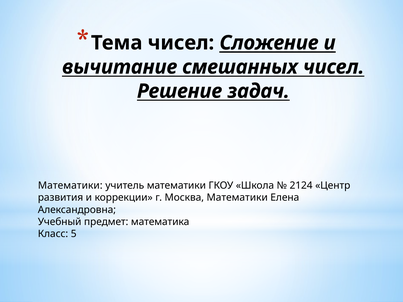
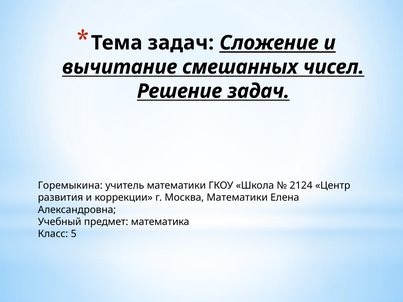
Тема чисел: чисел -> задач
Математики at (70, 186): Математики -> Горемыкина
